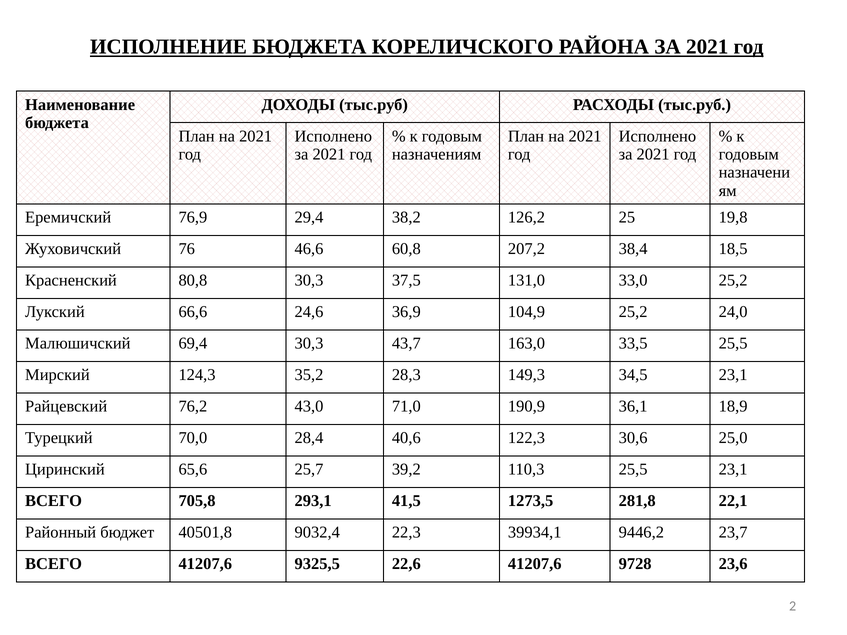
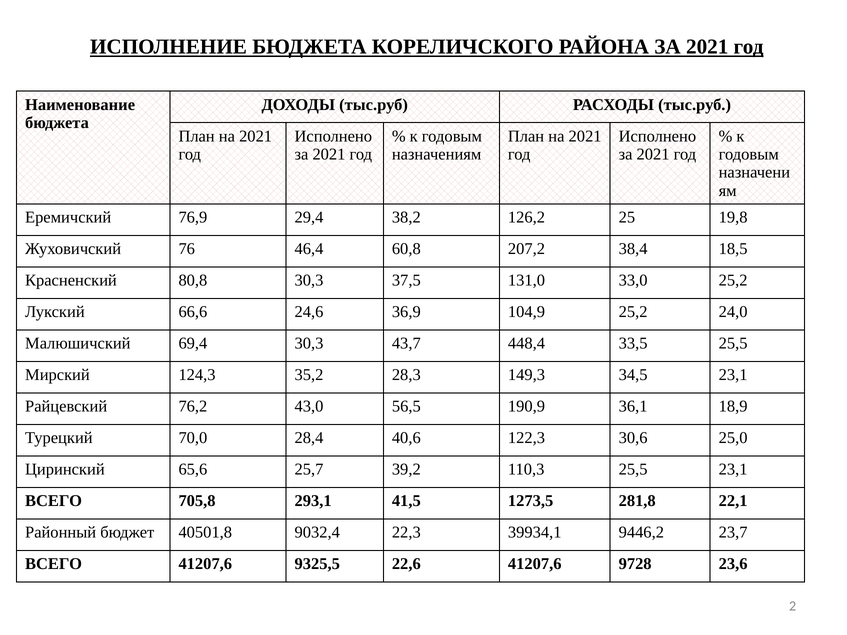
46,6: 46,6 -> 46,4
163,0: 163,0 -> 448,4
71,0: 71,0 -> 56,5
